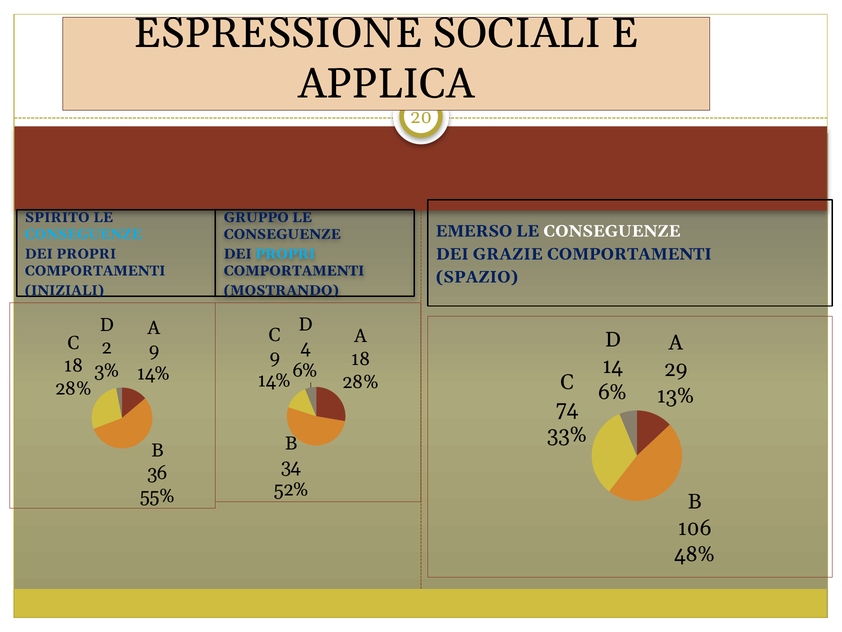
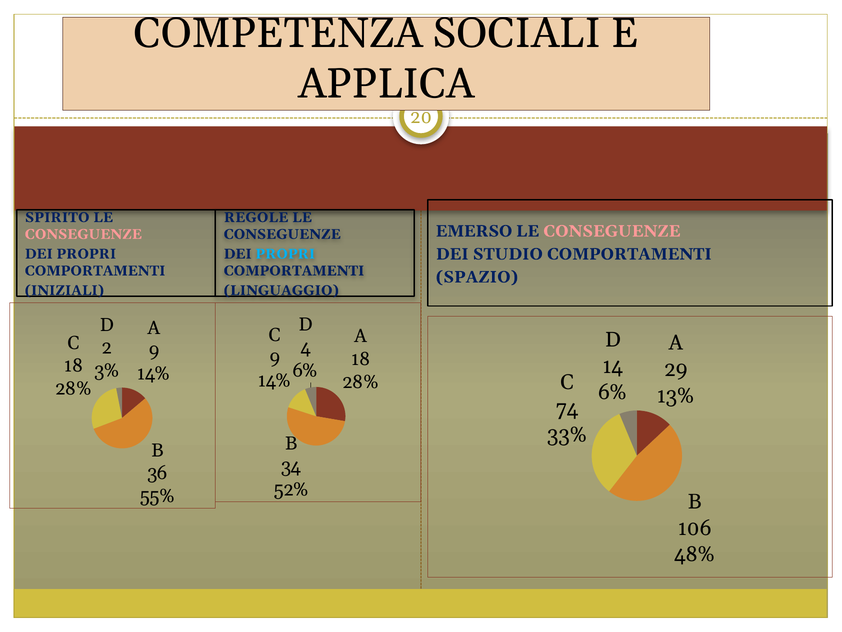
ESPRESSIONE: ESPRESSIONE -> COMPETENZA
GRUPPO: GRUPPO -> REGOLE
CONSEGUENZE at (612, 231) colour: white -> pink
CONSEGUENZE at (83, 234) colour: light blue -> pink
GRAZIE: GRAZIE -> STUDIO
MOSTRANDO: MOSTRANDO -> LINGUAGGIO
